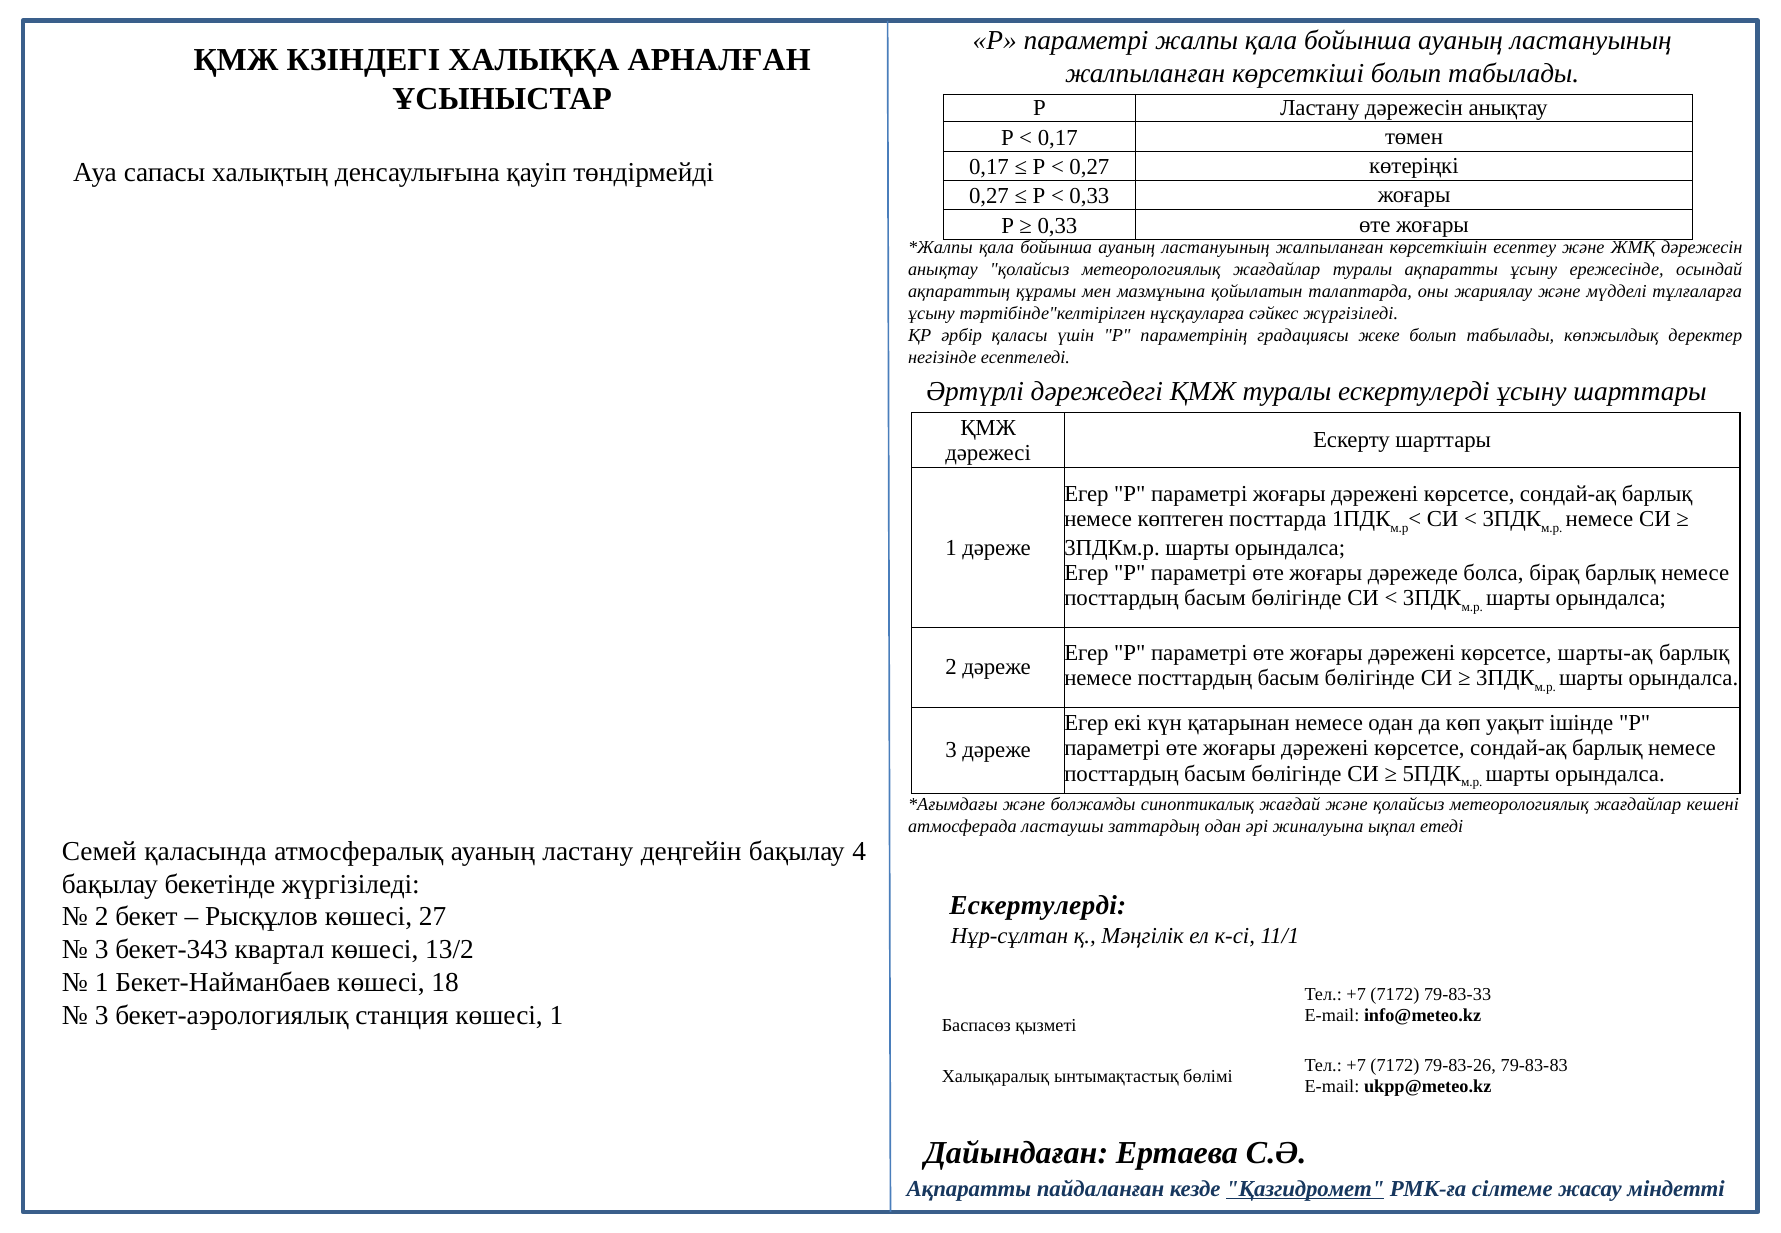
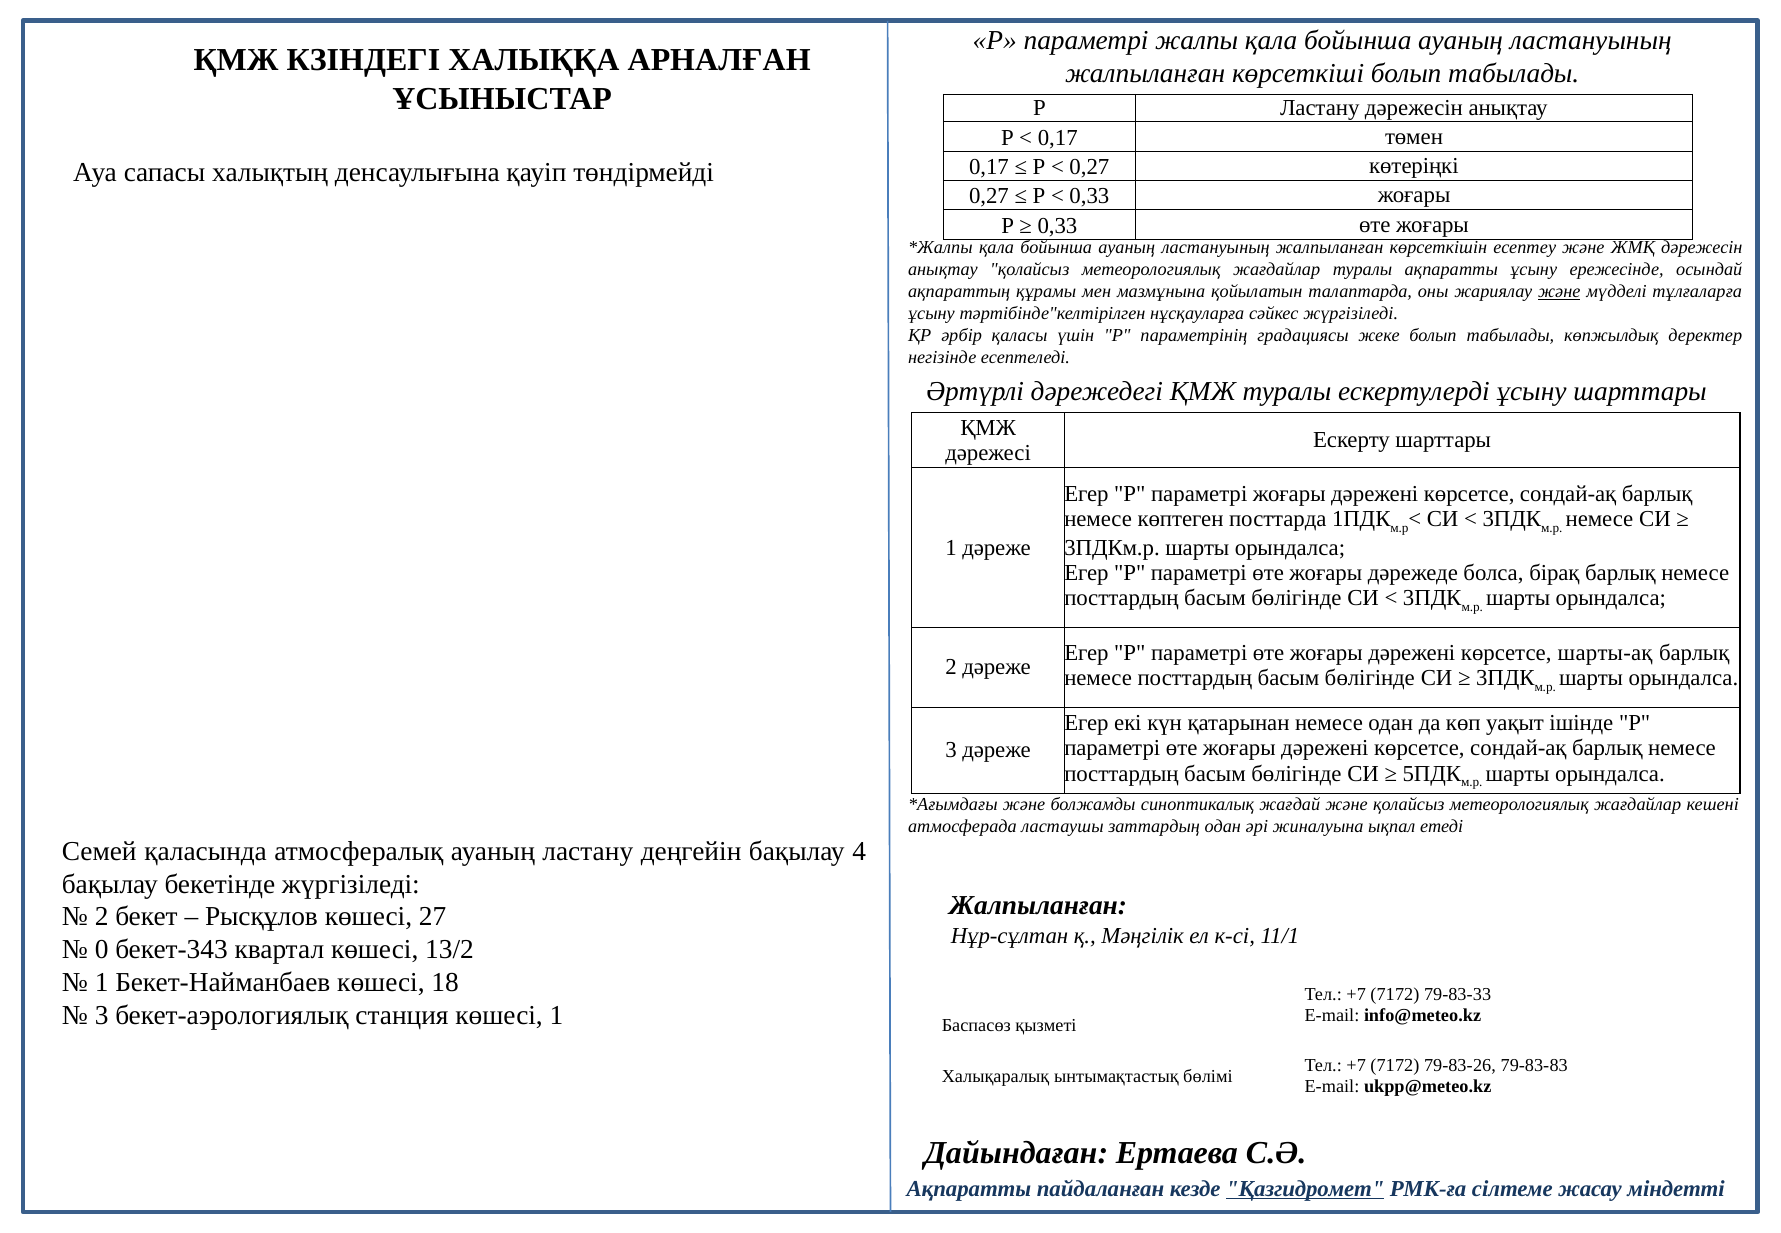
және at (1559, 292) underline: none -> present
Ескертулерді at (1038, 906): Ескертулерді -> Жалпыланған
3 at (102, 950): 3 -> 0
